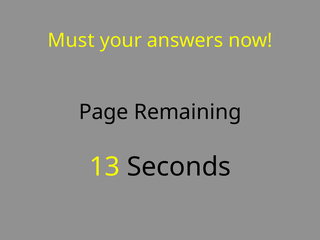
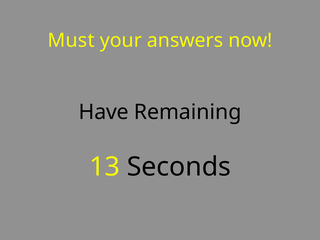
Page: Page -> Have
